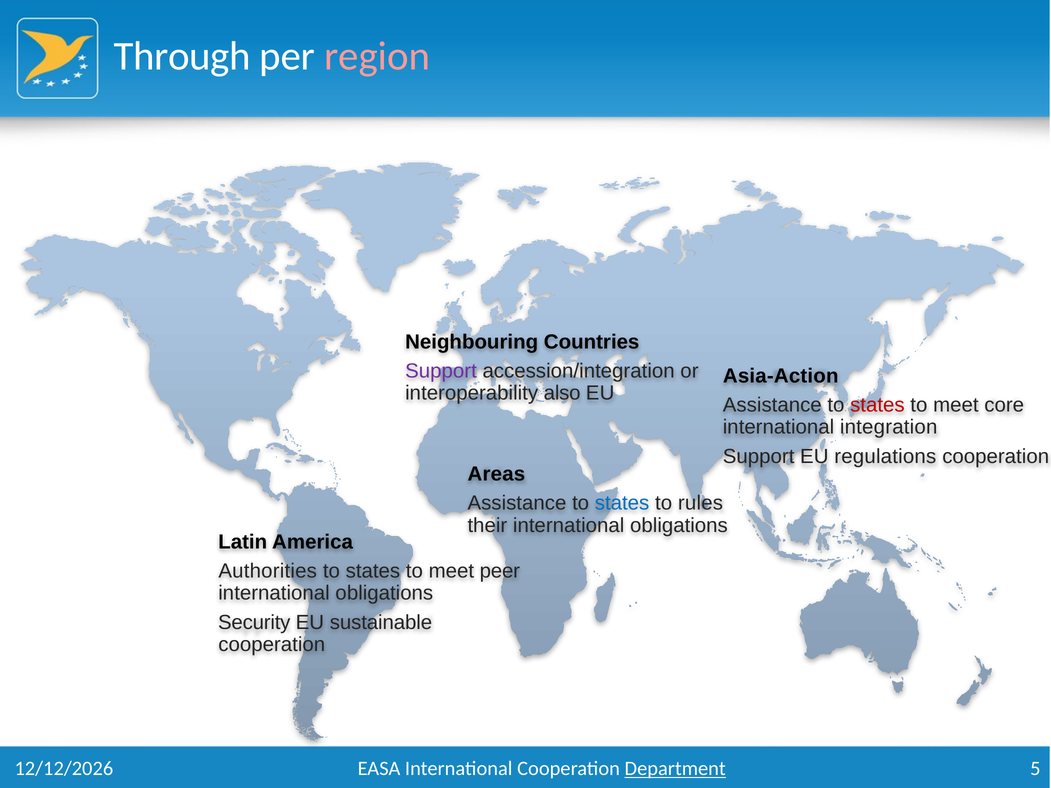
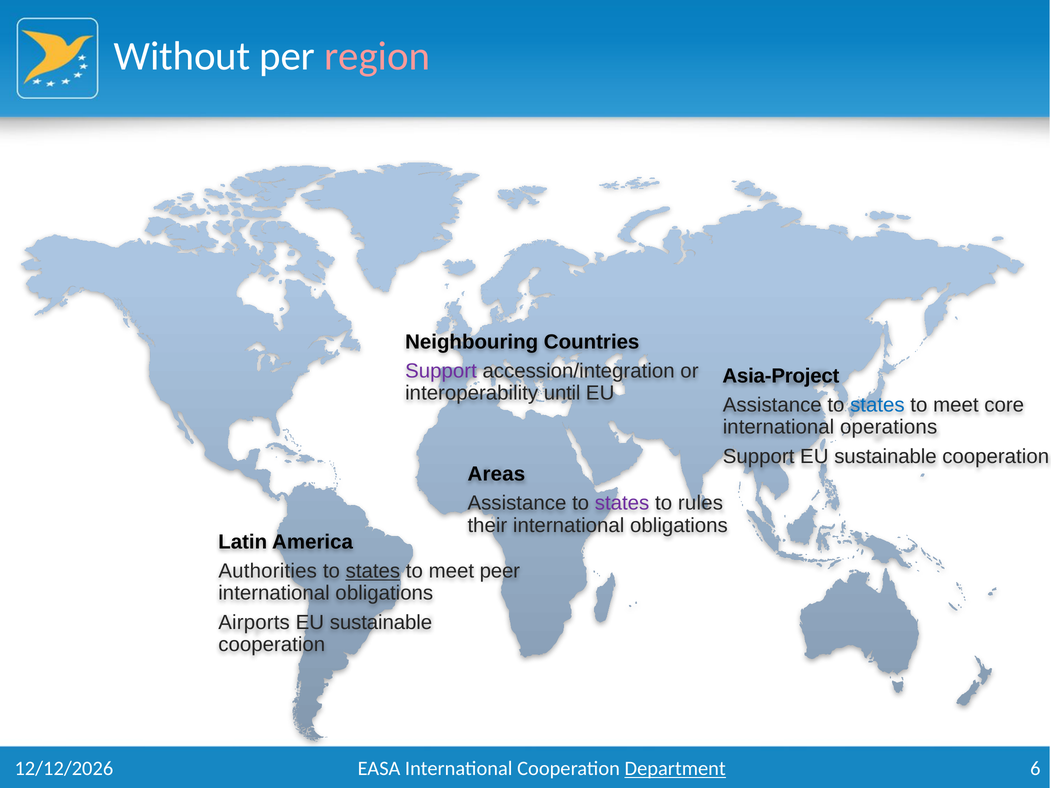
Through: Through -> Without
Asia-Action: Asia-Action -> Asia-Project
also: also -> until
states at (877, 405) colour: red -> blue
integration: integration -> operations
Support EU regulations: regulations -> sustainable
states at (622, 503) colour: blue -> purple
states at (373, 571) underline: none -> present
Security: Security -> Airports
5: 5 -> 6
